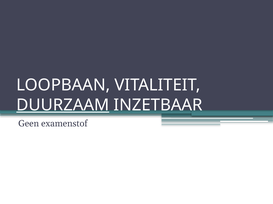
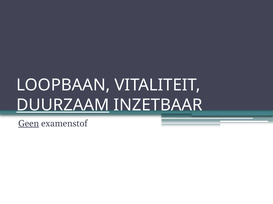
Geen underline: none -> present
